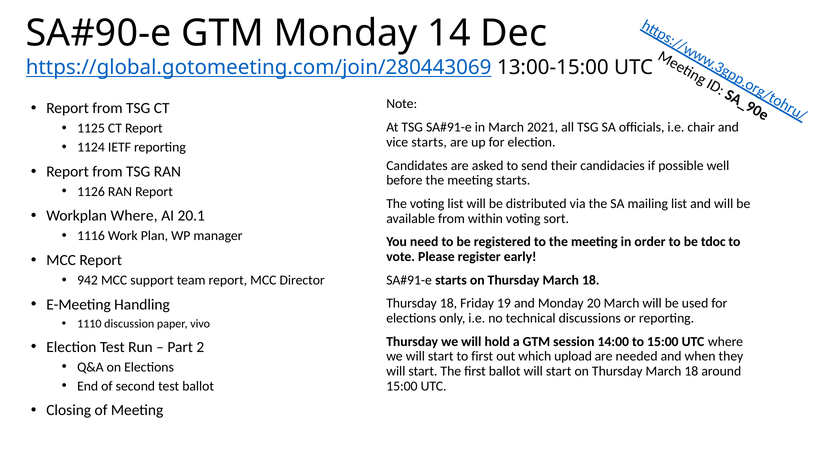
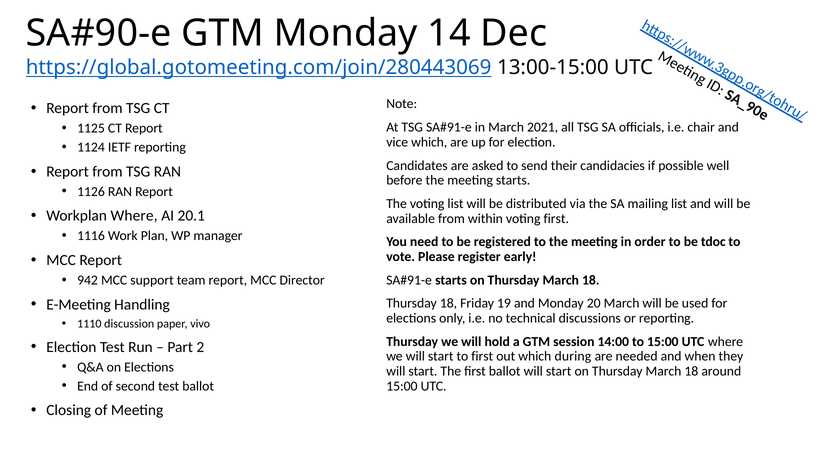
vice starts: starts -> which
voting sort: sort -> first
upload: upload -> during
